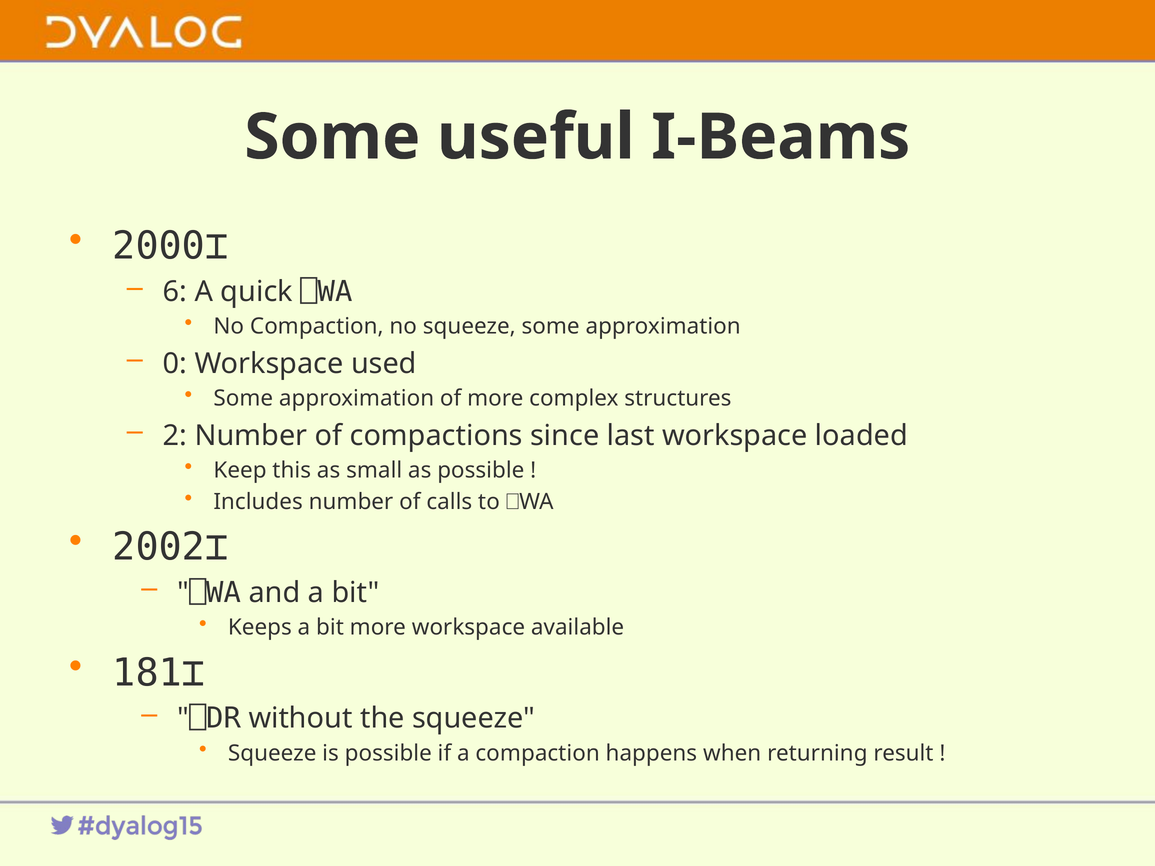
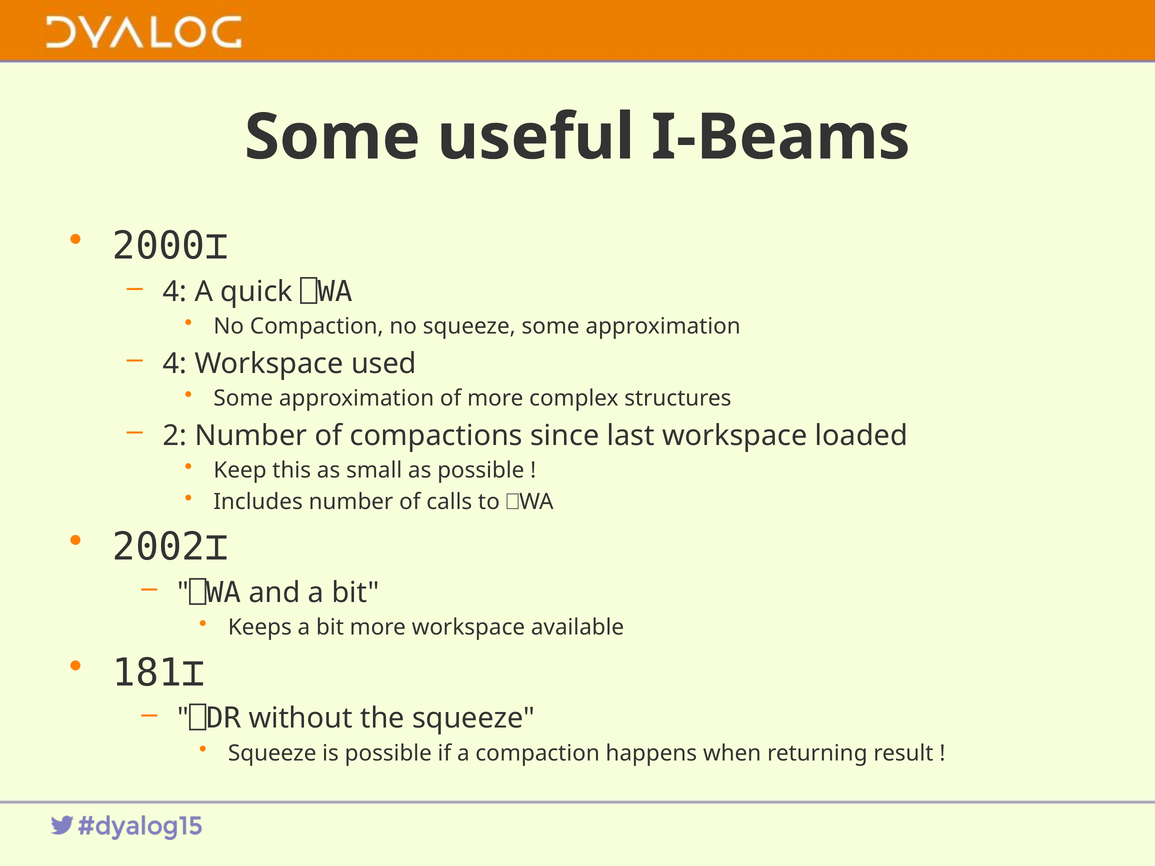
6 at (175, 292): 6 -> 4
0 at (175, 364): 0 -> 4
